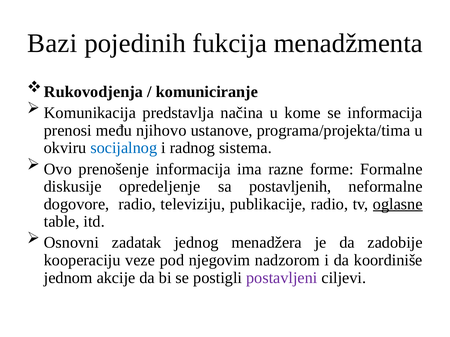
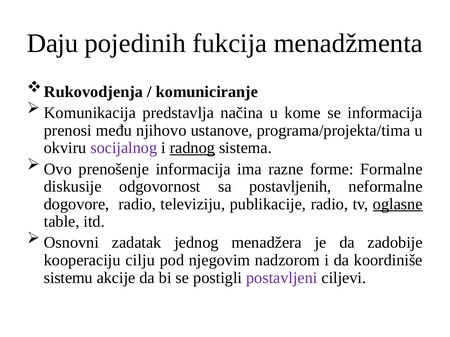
Bazi: Bazi -> Daju
socijalnog colour: blue -> purple
radnog underline: none -> present
opredeljenje: opredeljenje -> odgovornost
veze: veze -> cilju
jednom: jednom -> sistemu
